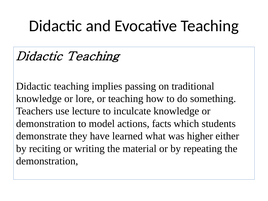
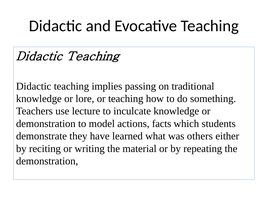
higher: higher -> others
